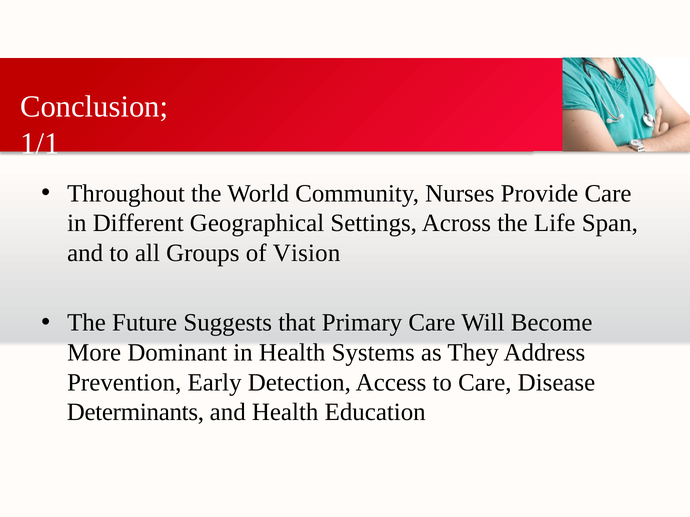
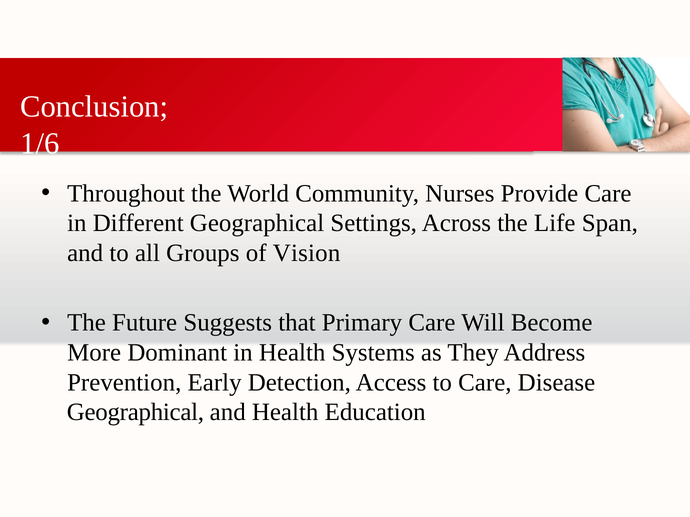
1/1: 1/1 -> 1/6
Determinants at (135, 413): Determinants -> Geographical
